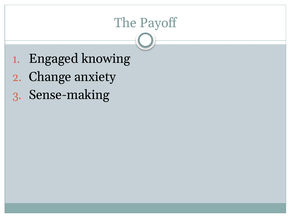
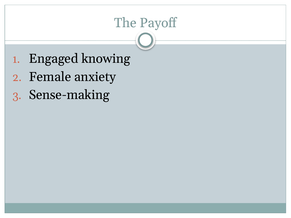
Change: Change -> Female
